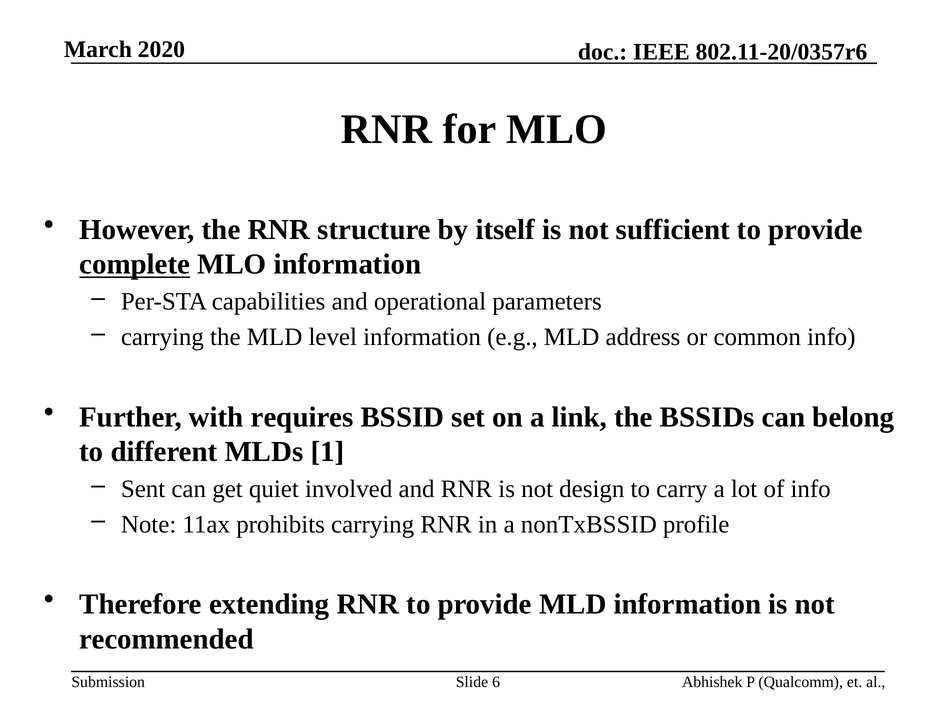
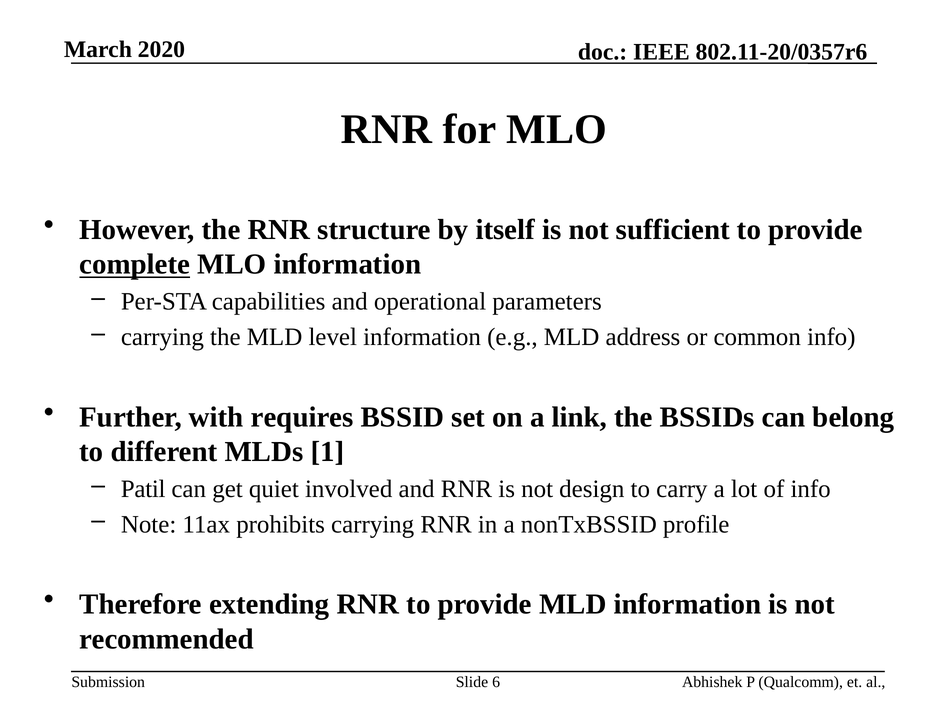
Sent: Sent -> Patil
